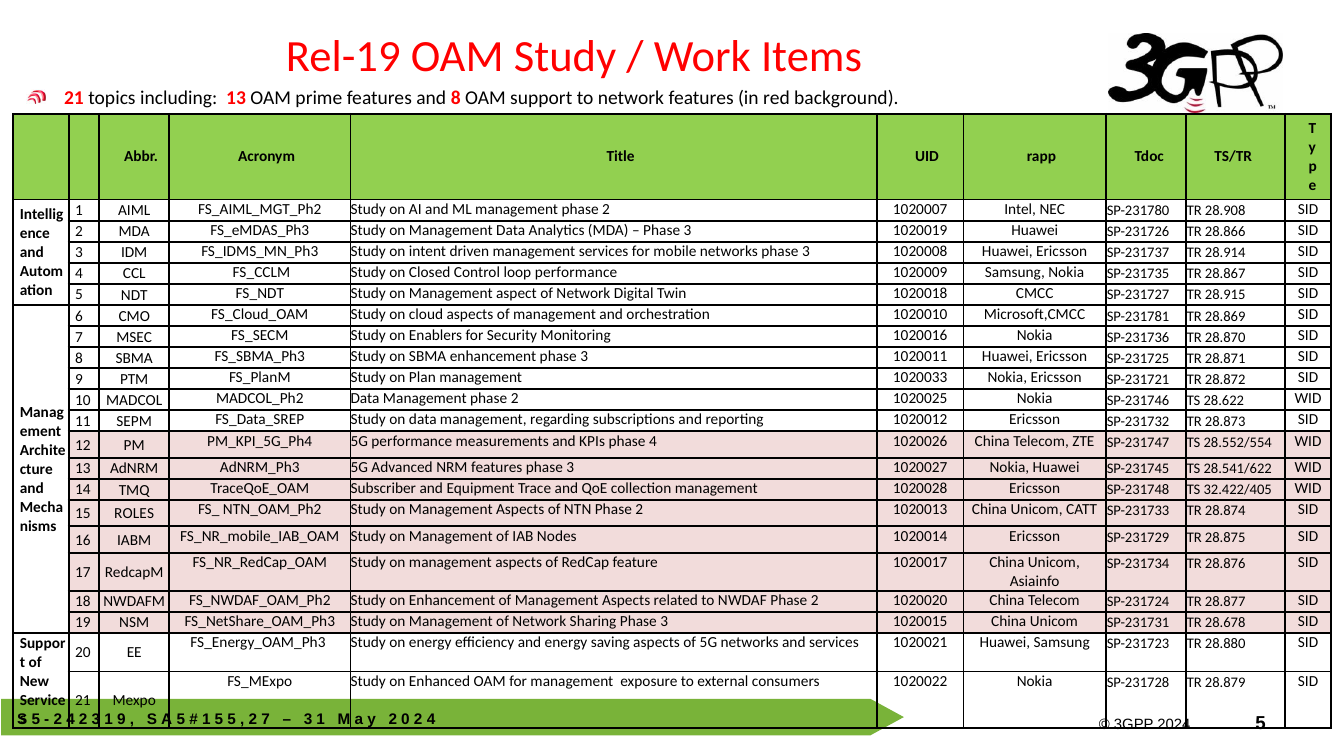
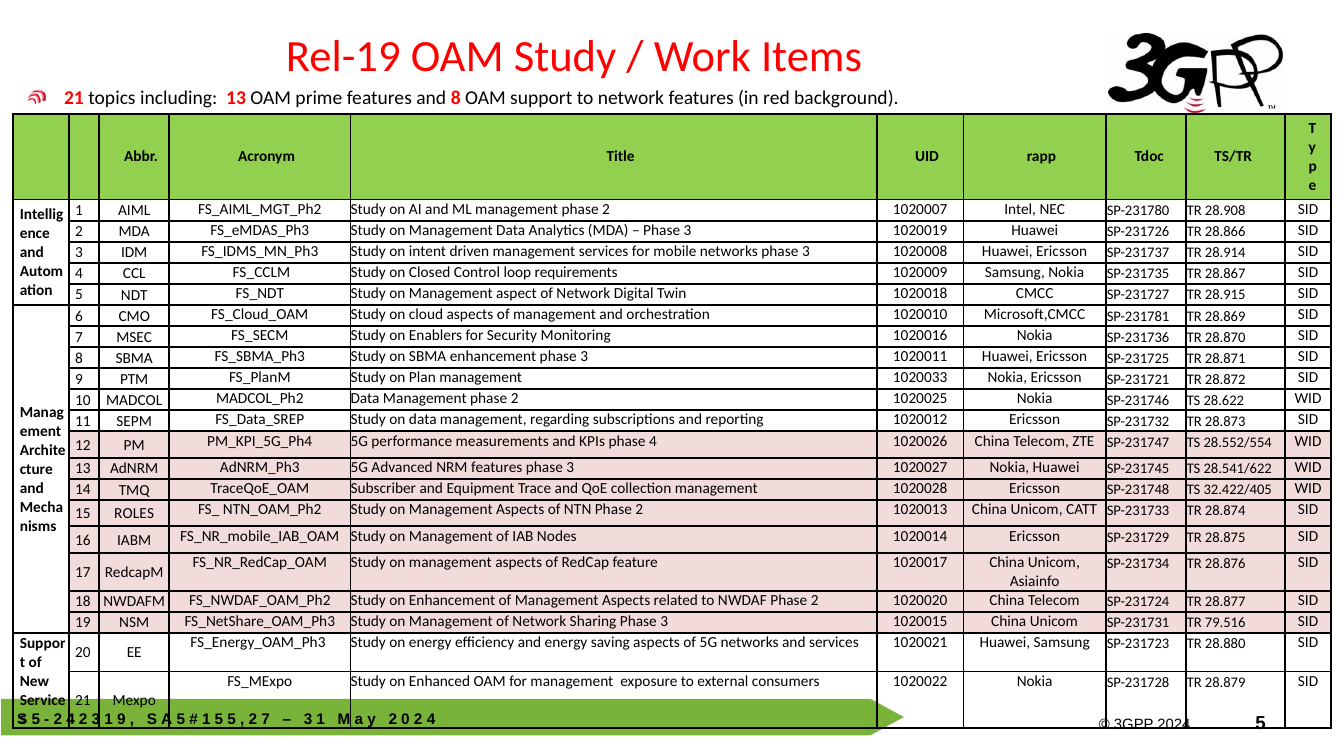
loop performance: performance -> requirements
28.678: 28.678 -> 79.516
